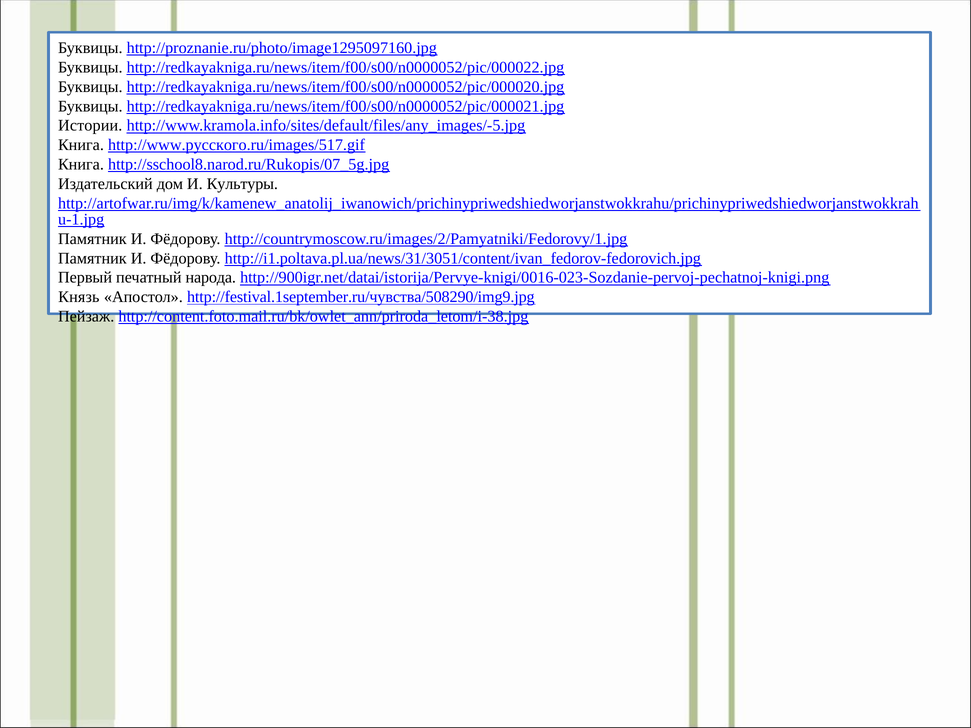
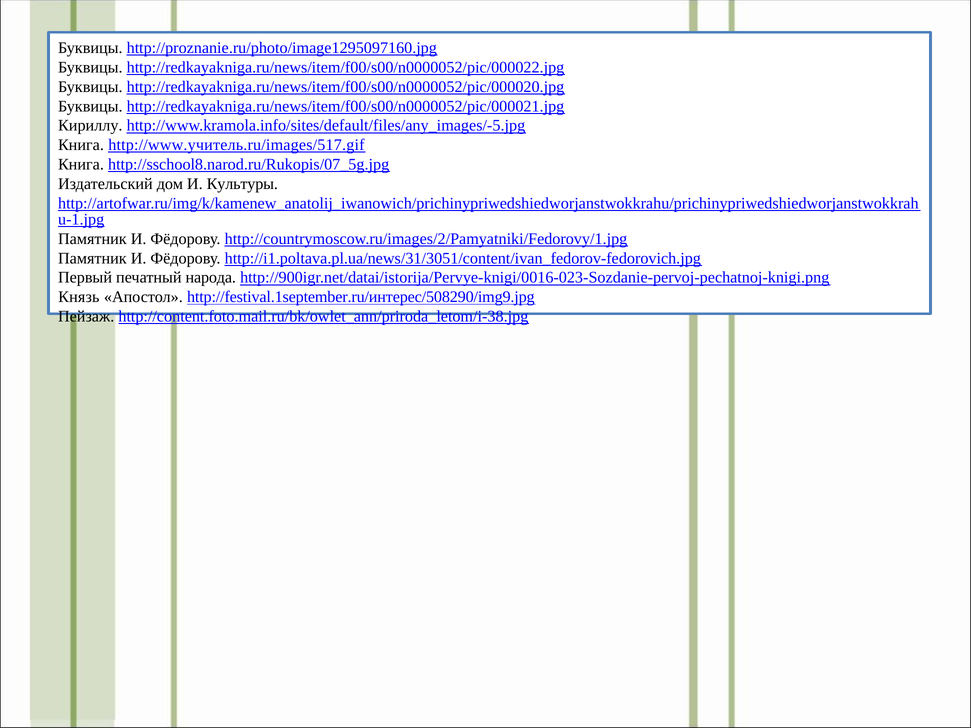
Истории: Истории -> Кириллу
http://www.русского.ru/images/517.gif: http://www.русского.ru/images/517.gif -> http://www.учитель.ru/images/517.gif
http://festival.1september.ru/чувства/508290/img9.jpg: http://festival.1september.ru/чувства/508290/img9.jpg -> http://festival.1september.ru/интерес/508290/img9.jpg
